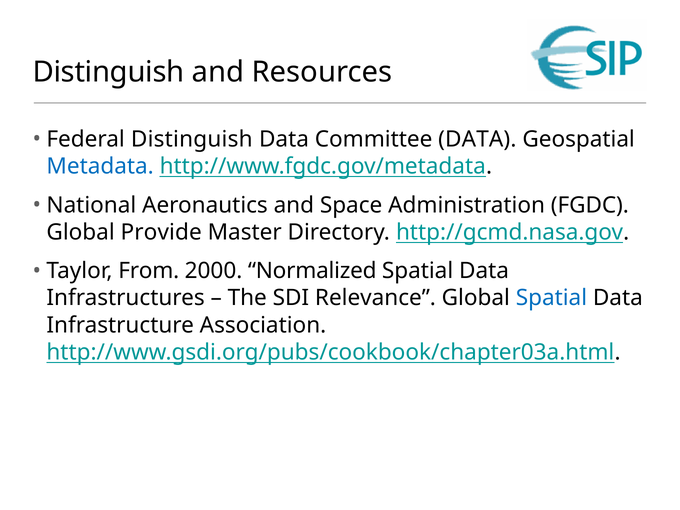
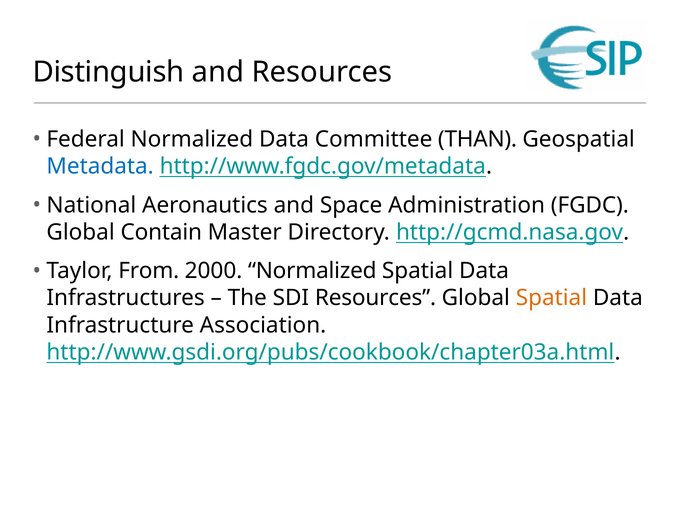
Federal Distinguish: Distinguish -> Normalized
Committee DATA: DATA -> THAN
Provide: Provide -> Contain
SDI Relevance: Relevance -> Resources
Spatial at (551, 298) colour: blue -> orange
